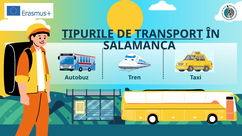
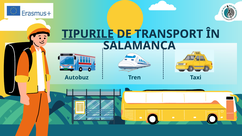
TRANSPORT underline: present -> none
